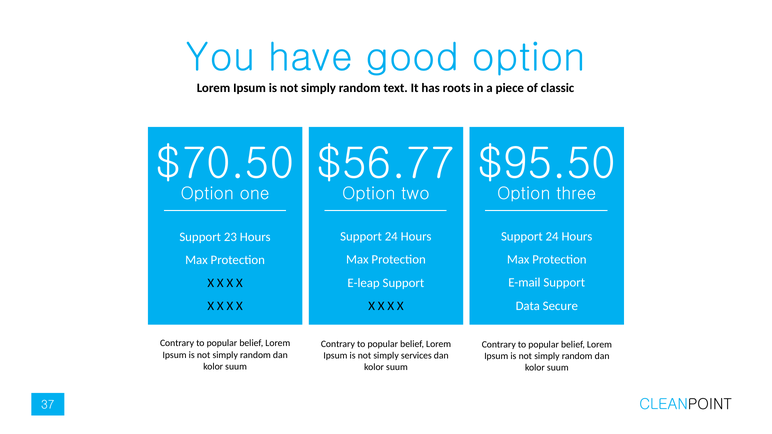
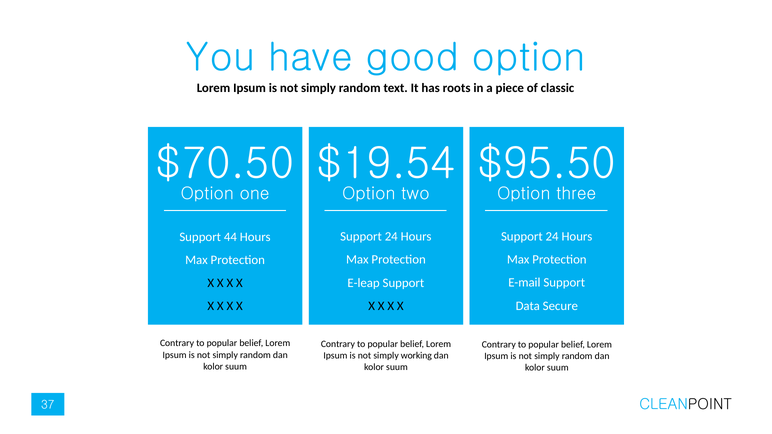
$56.77: $56.77 -> $19.54
23: 23 -> 44
services: services -> working
